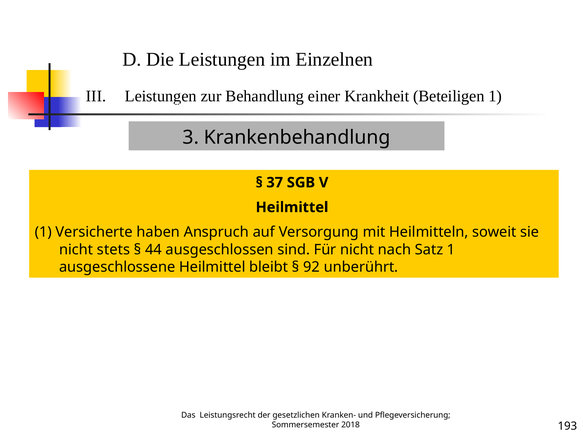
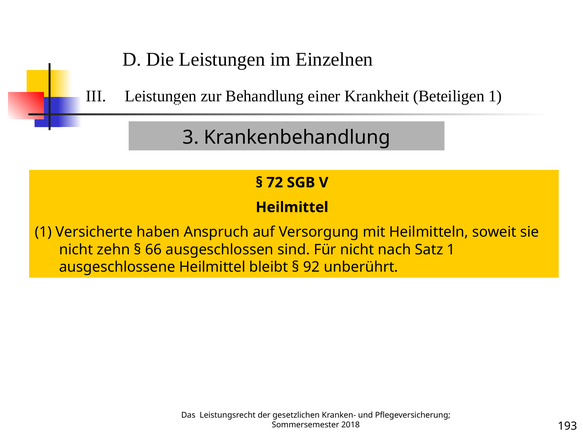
37: 37 -> 72
stets: stets -> zehn
44: 44 -> 66
